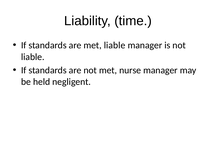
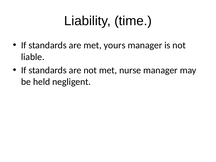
met liable: liable -> yours
